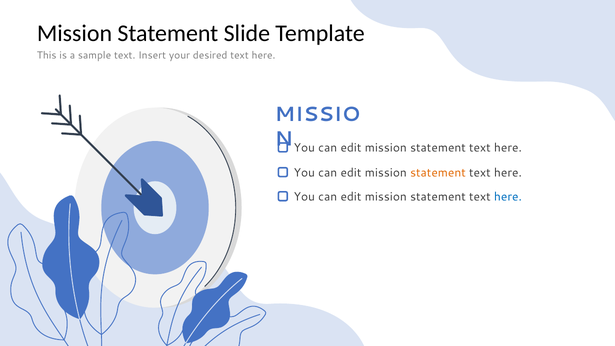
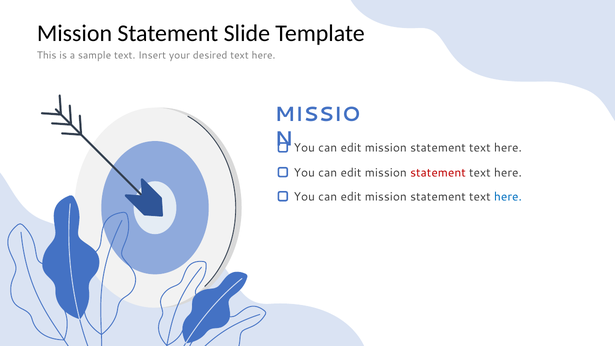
statement at (438, 173) colour: orange -> red
